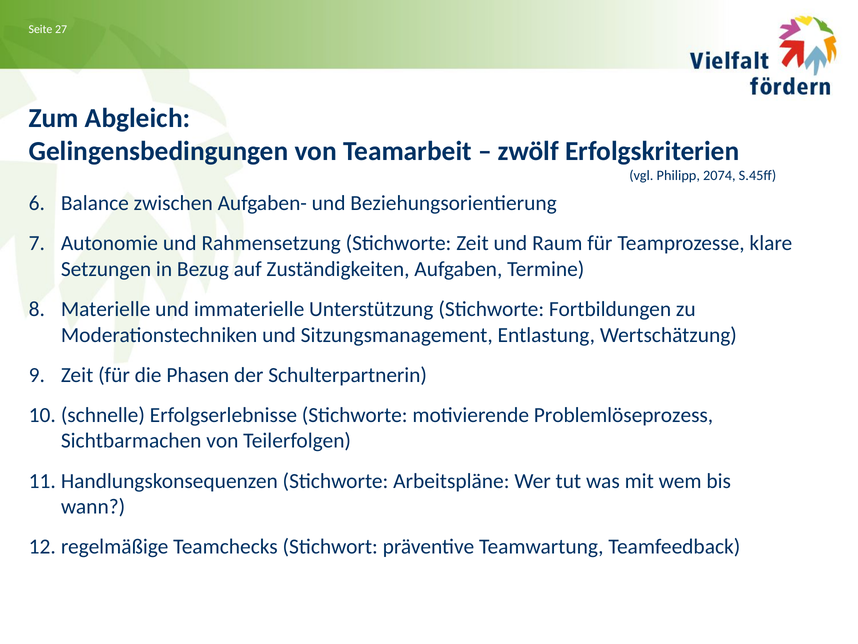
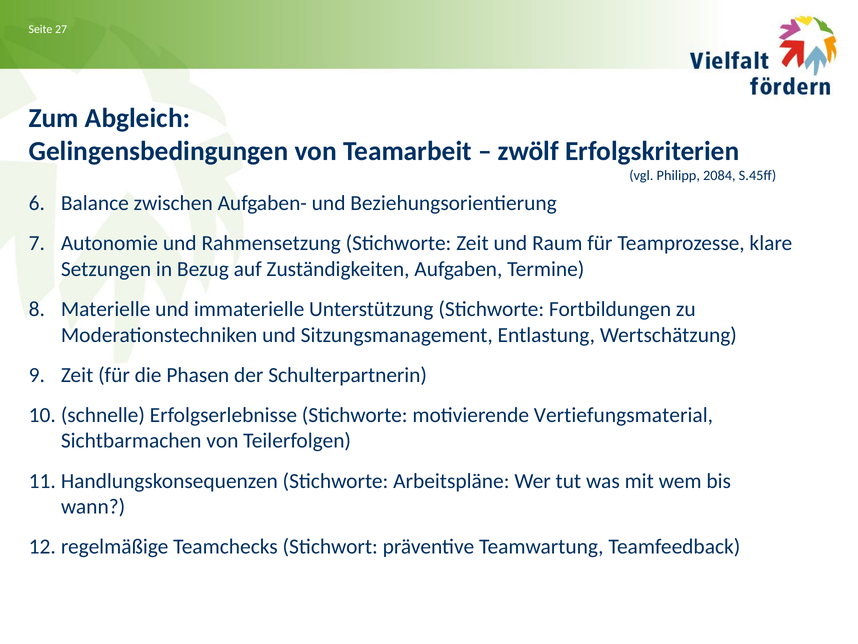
2074: 2074 -> 2084
Problemlöseprozess: Problemlöseprozess -> Vertiefungsmaterial
